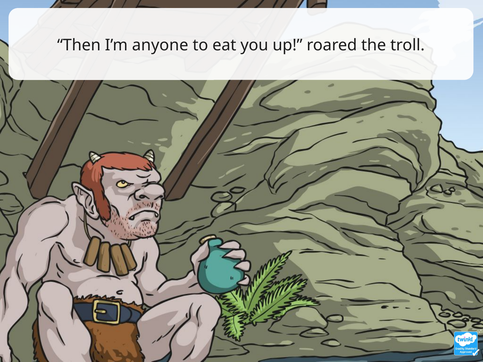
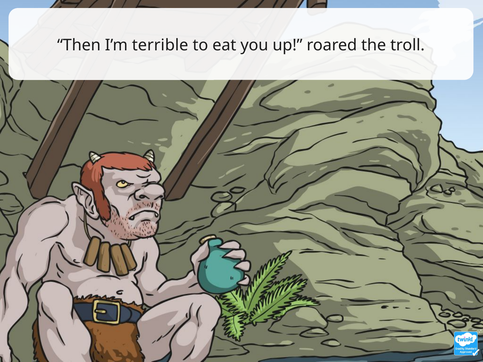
anyone: anyone -> terrible
